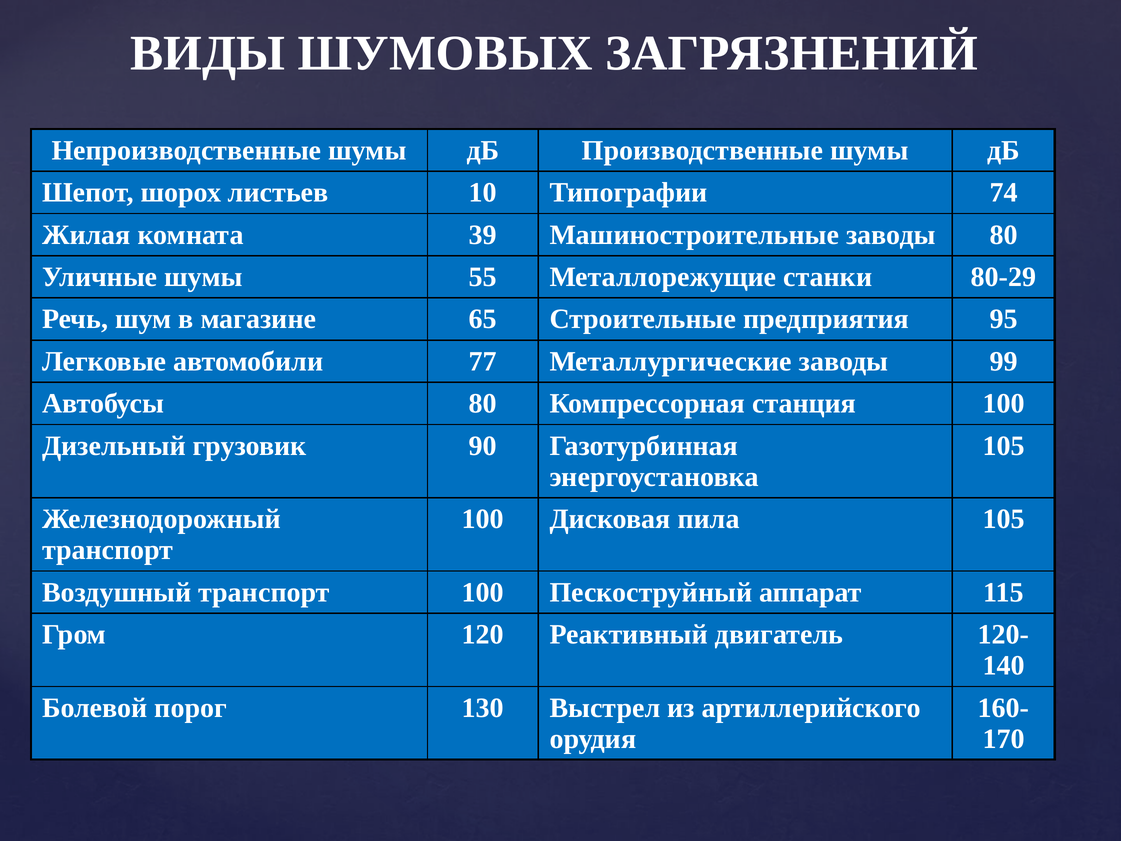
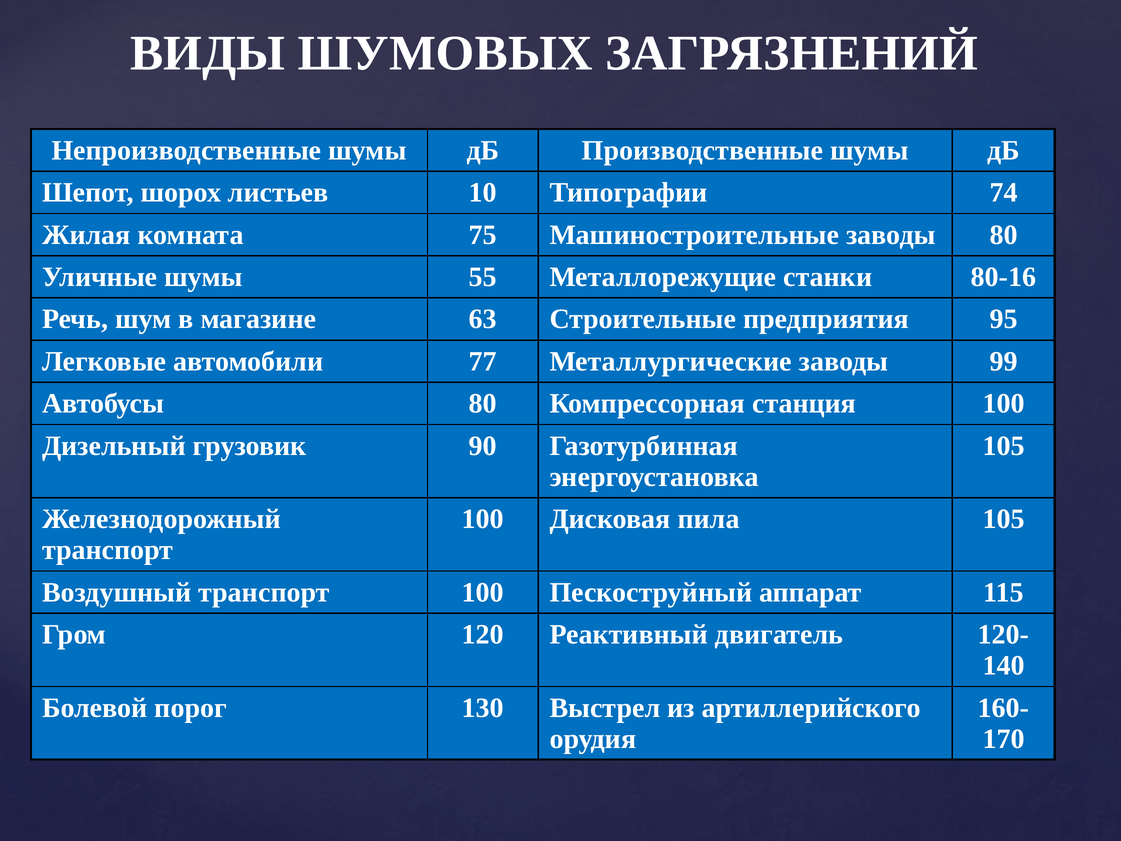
39: 39 -> 75
80-29: 80-29 -> 80-16
65: 65 -> 63
